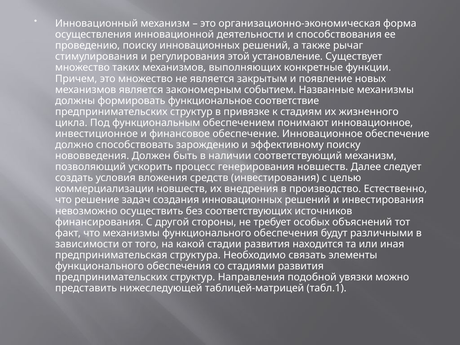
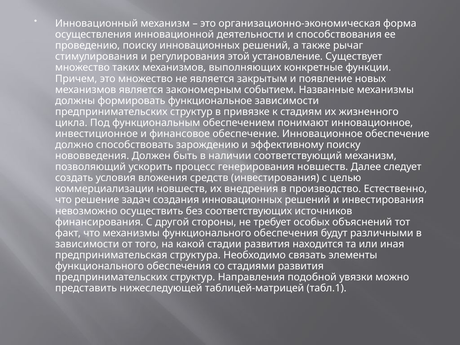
функциональное соответствие: соответствие -> зависимости
